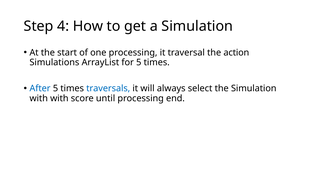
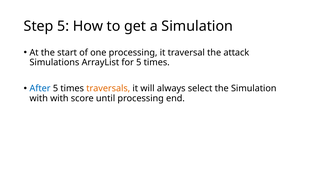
Step 4: 4 -> 5
action: action -> attack
traversals colour: blue -> orange
